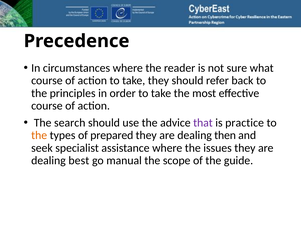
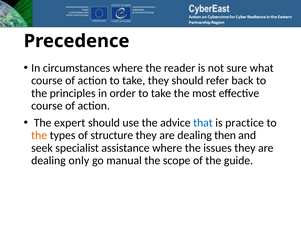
search: search -> expert
that colour: purple -> blue
prepared: prepared -> structure
best: best -> only
